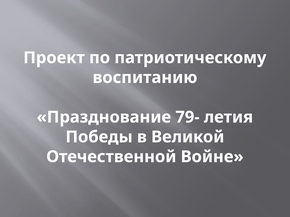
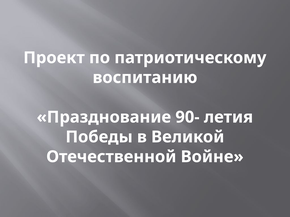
79-: 79- -> 90-
